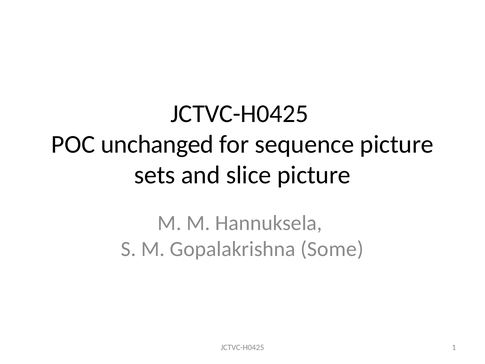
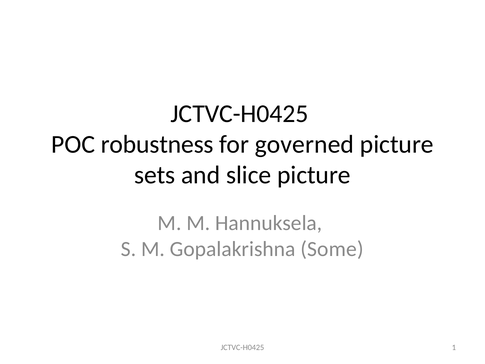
unchanged: unchanged -> robustness
sequence: sequence -> governed
